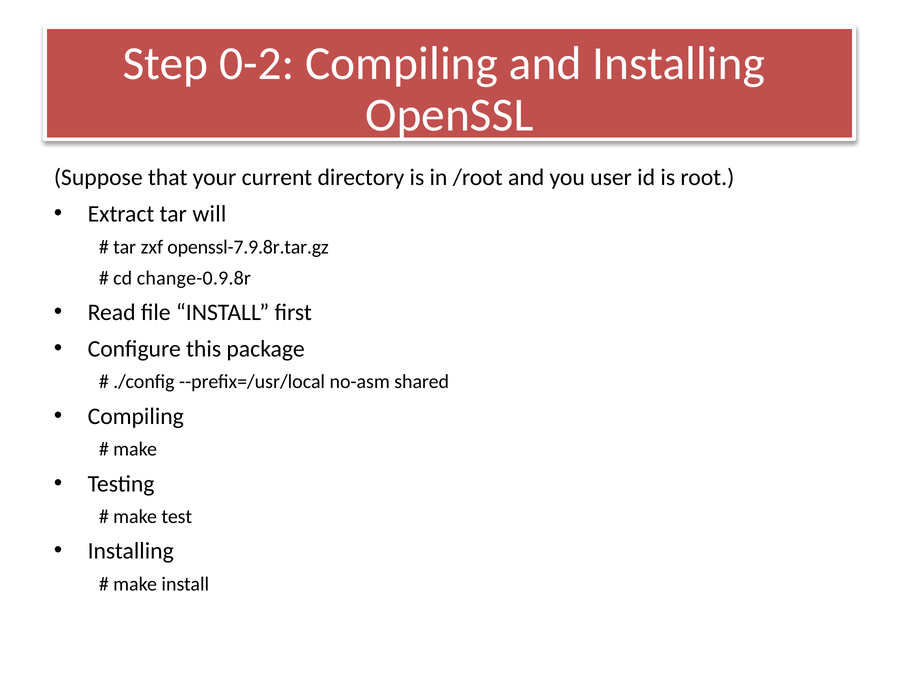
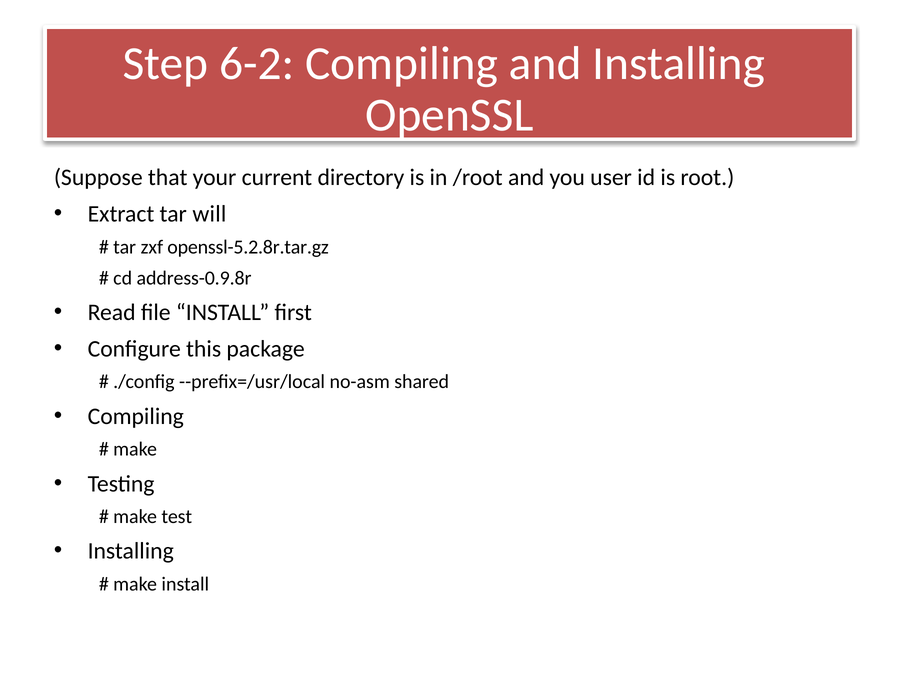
0-2: 0-2 -> 6-2
openssl-7.9.8r.tar.gz: openssl-7.9.8r.tar.gz -> openssl-5.2.8r.tar.gz
change-0.9.8r: change-0.9.8r -> address-0.9.8r
